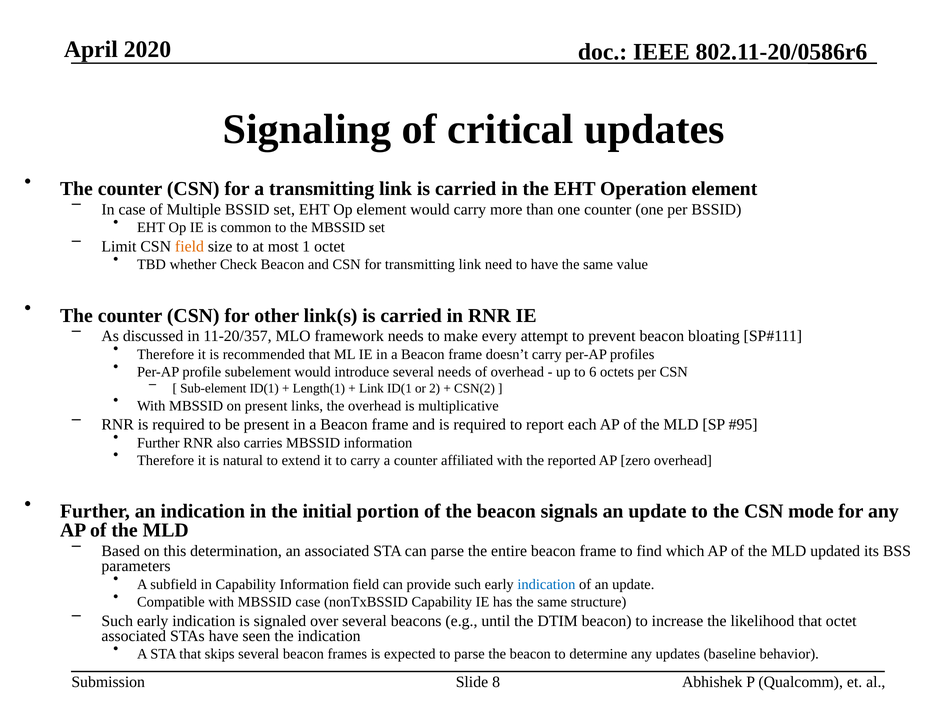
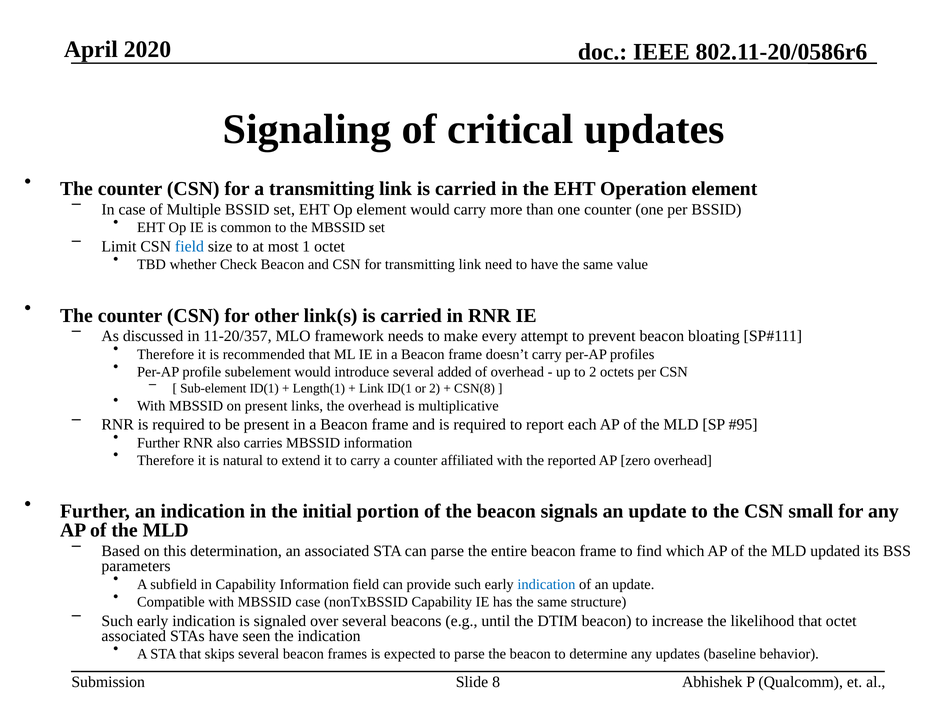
field at (189, 246) colour: orange -> blue
several needs: needs -> added
to 6: 6 -> 2
CSN(2: CSN(2 -> CSN(8
mode: mode -> small
